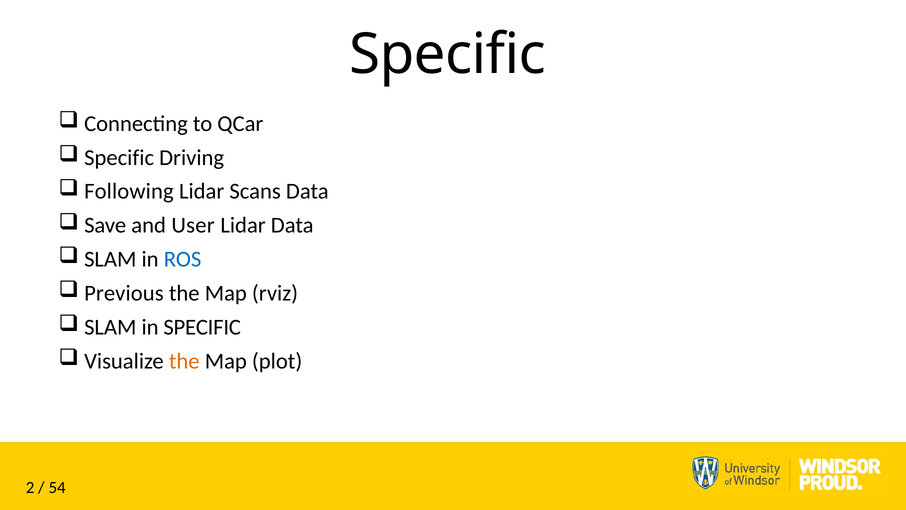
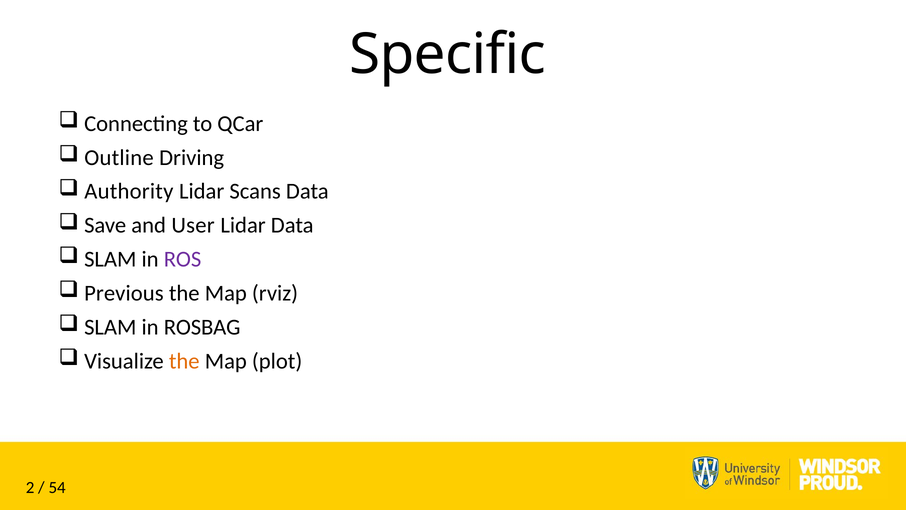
Specific at (119, 157): Specific -> Outline
Following: Following -> Authority
ROS colour: blue -> purple
in SPECIFIC: SPECIFIC -> ROSBAG
